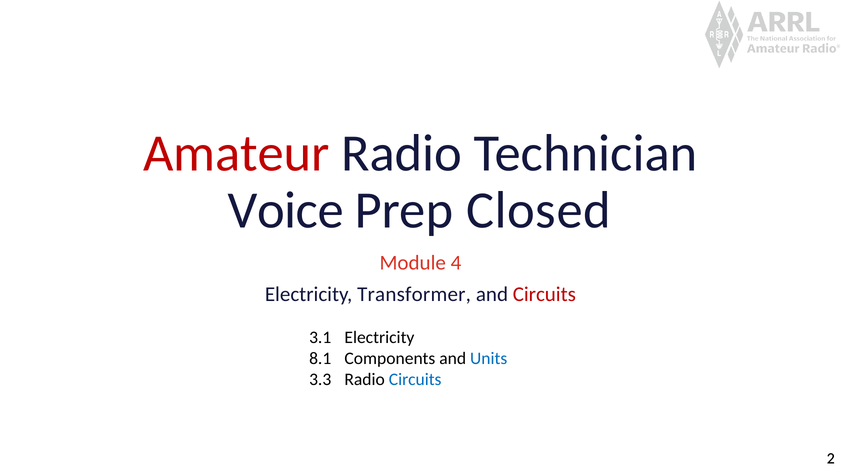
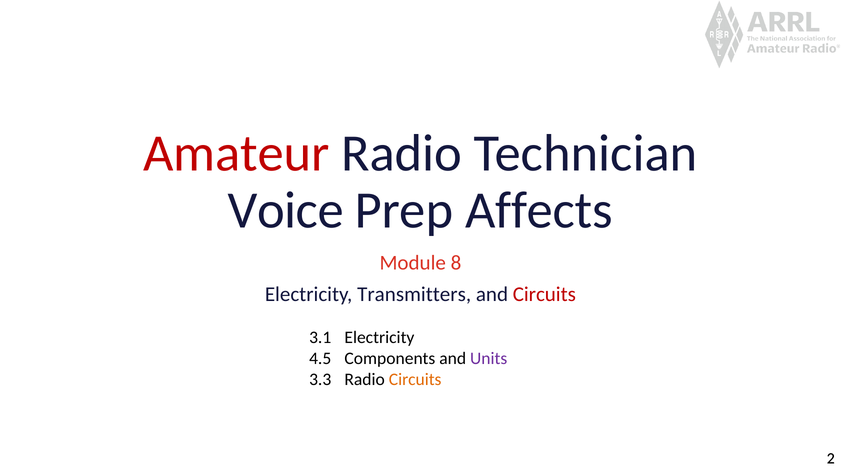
Closed: Closed -> Affects
4: 4 -> 8
Transformer: Transformer -> Transmitters
8.1: 8.1 -> 4.5
Units colour: blue -> purple
Circuits at (415, 380) colour: blue -> orange
